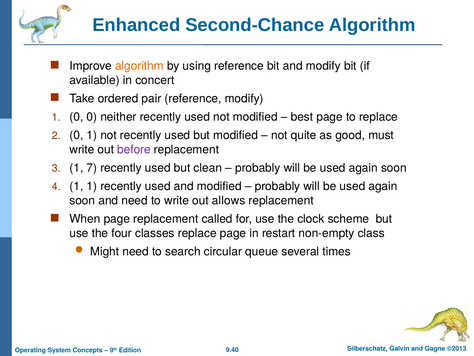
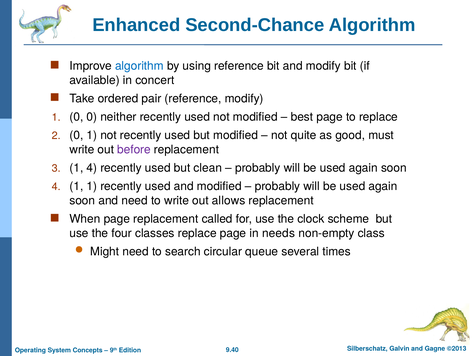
algorithm at (139, 66) colour: orange -> blue
1 7: 7 -> 4
restart: restart -> needs
